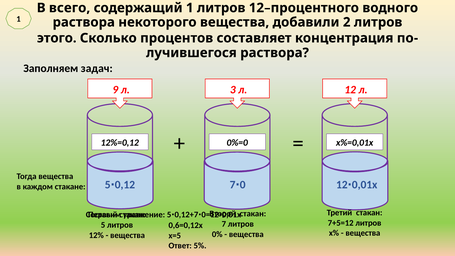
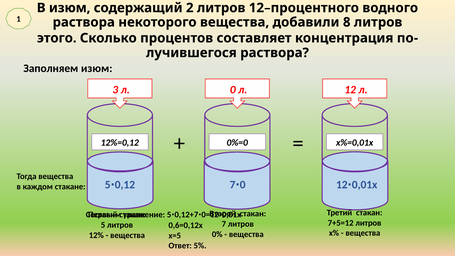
В всего: всего -> изюм
1 at (190, 8): 1 -> 2
2: 2 -> 8
Заполняем задач: задач -> изюм
9: 9 -> 3
5 3: 3 -> 0
